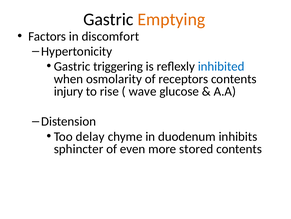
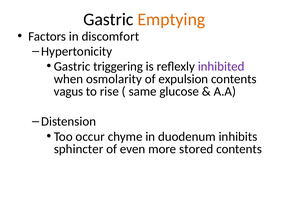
inhibited colour: blue -> purple
receptors: receptors -> expulsion
injury: injury -> vagus
wave: wave -> same
delay: delay -> occur
